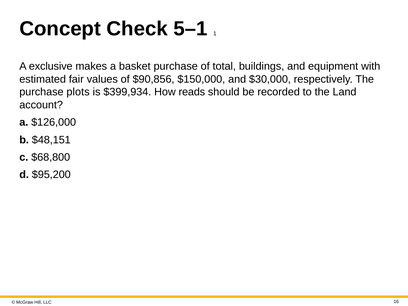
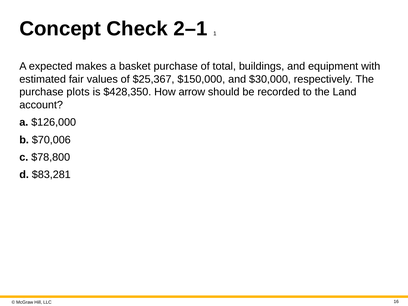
5–1: 5–1 -> 2–1
exclusive: exclusive -> expected
$90,856: $90,856 -> $25,367
$399,934: $399,934 -> $428,350
reads: reads -> arrow
$48,151: $48,151 -> $70,006
$68,800: $68,800 -> $78,800
$95,200: $95,200 -> $83,281
